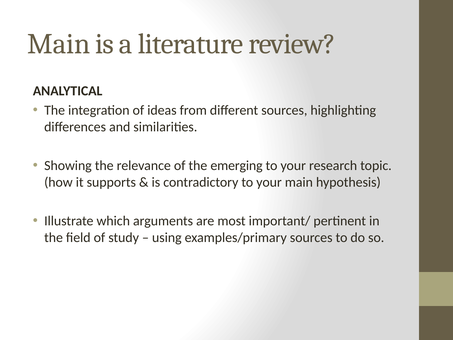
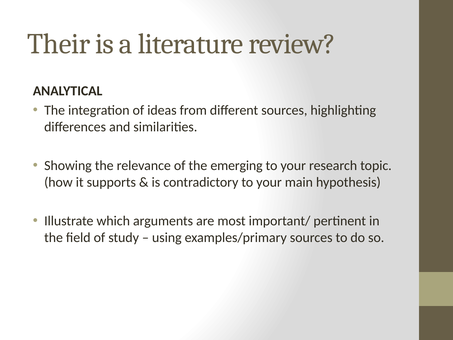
Main at (59, 44): Main -> Their
